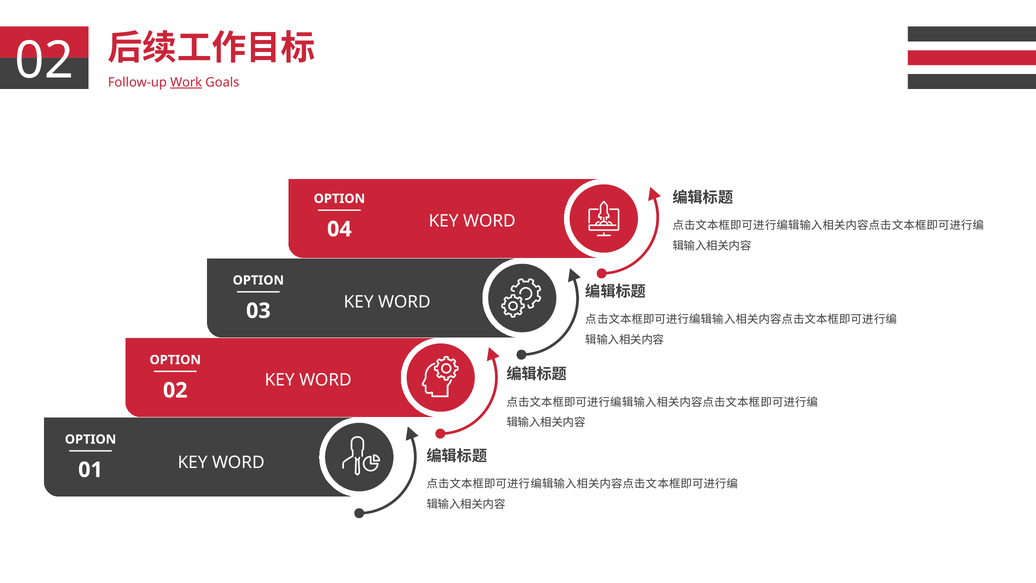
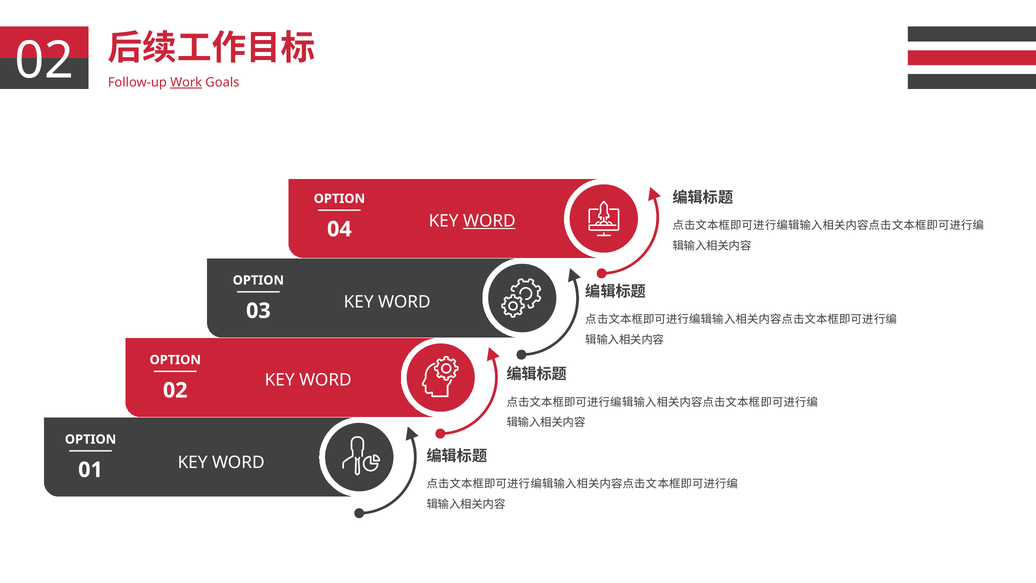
WORD at (489, 221) underline: none -> present
